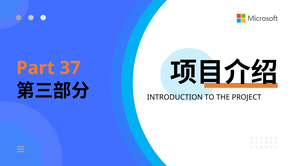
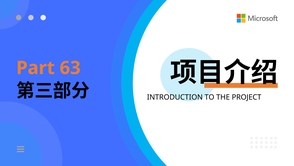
37: 37 -> 63
